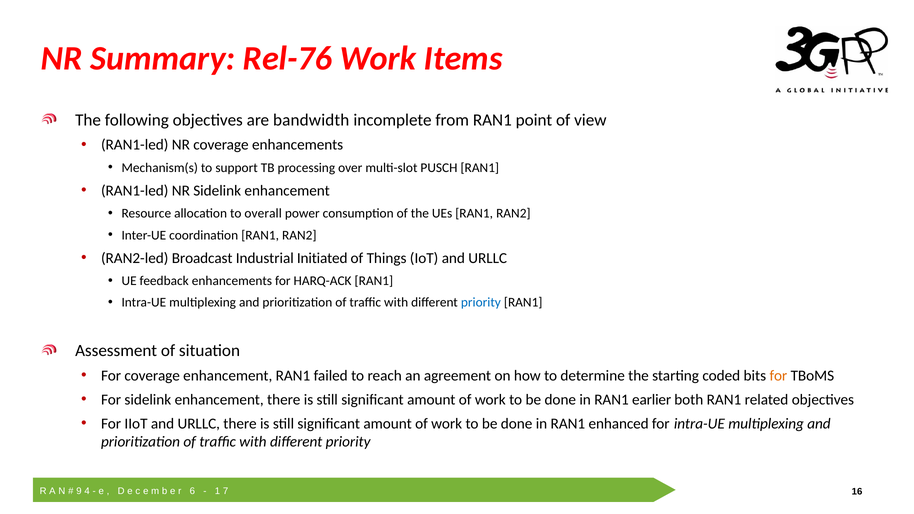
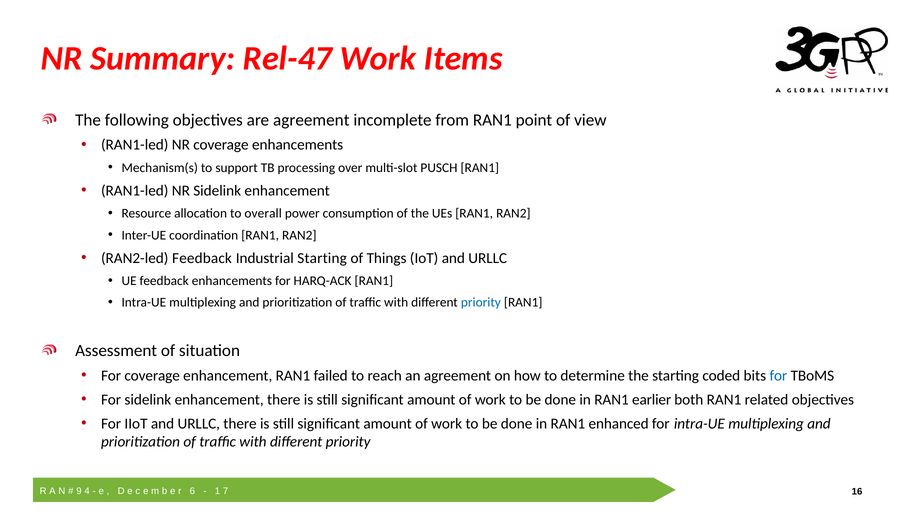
Rel-76: Rel-76 -> Rel-47
are bandwidth: bandwidth -> agreement
RAN2-led Broadcast: Broadcast -> Feedback
Industrial Initiated: Initiated -> Starting
for at (778, 376) colour: orange -> blue
